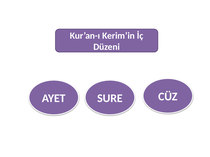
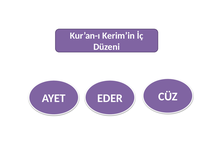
SURE: SURE -> EDER
